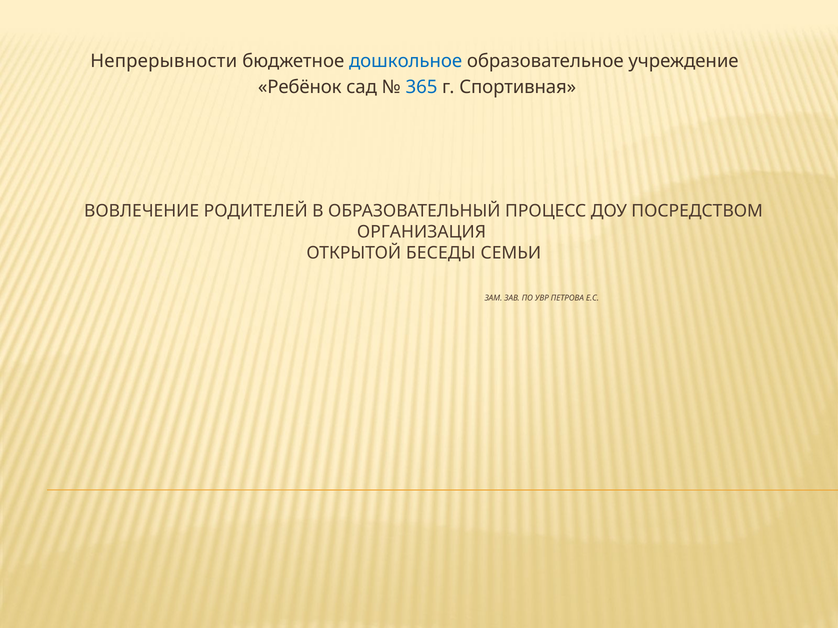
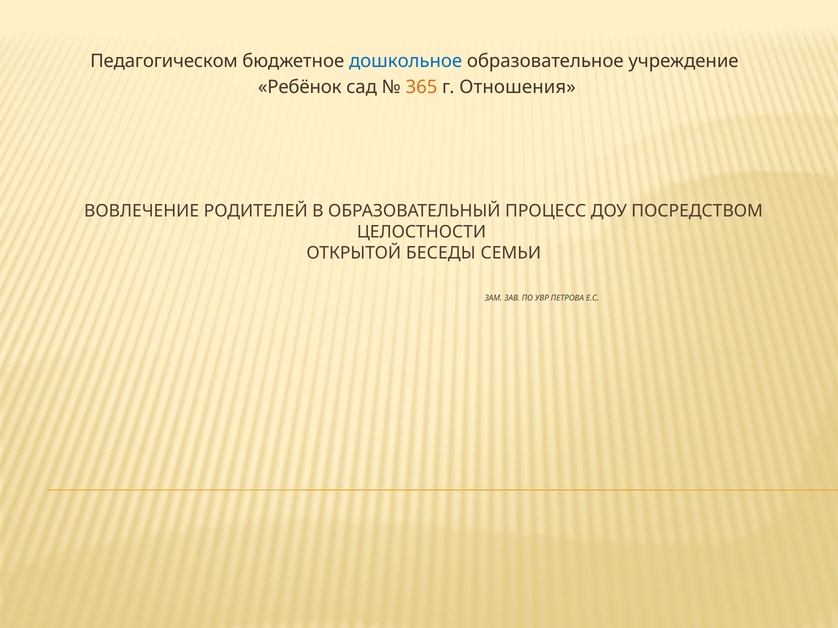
Непрерывности: Непрерывности -> Педагогическом
365 colour: blue -> orange
Спортивная: Спортивная -> Отношения
ОРГАНИЗАЦИЯ: ОРГАНИЗАЦИЯ -> ЦЕЛОСТНОСТИ
